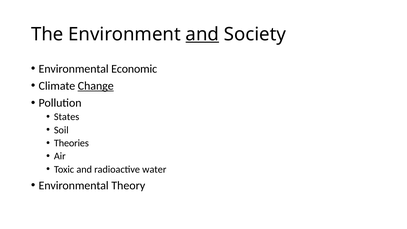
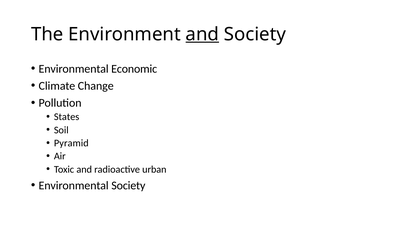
Change underline: present -> none
Theories: Theories -> Pyramid
water: water -> urban
Environmental Theory: Theory -> Society
